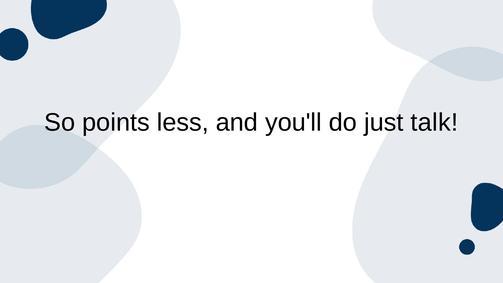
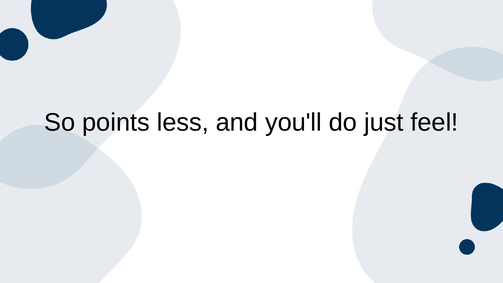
talk: talk -> feel
